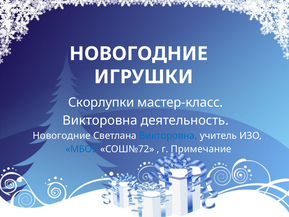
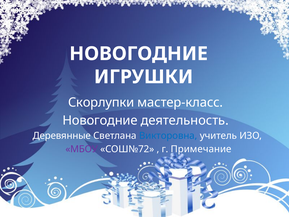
Викторовна at (100, 120): Викторовна -> Новогодние
Новогодние at (62, 135): Новогодние -> Деревянные
МБОУ colour: blue -> purple
